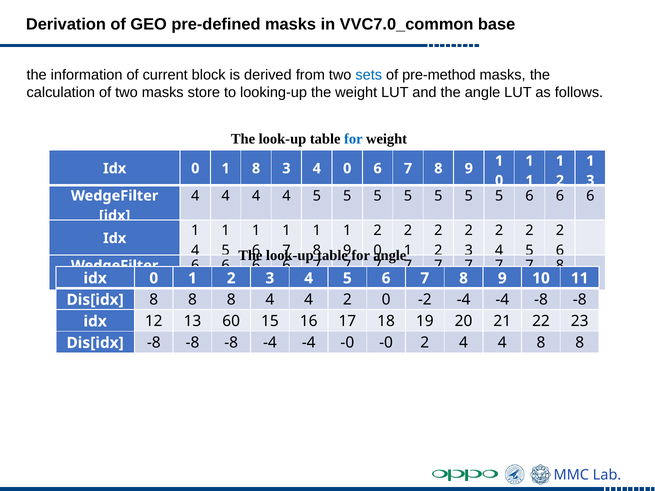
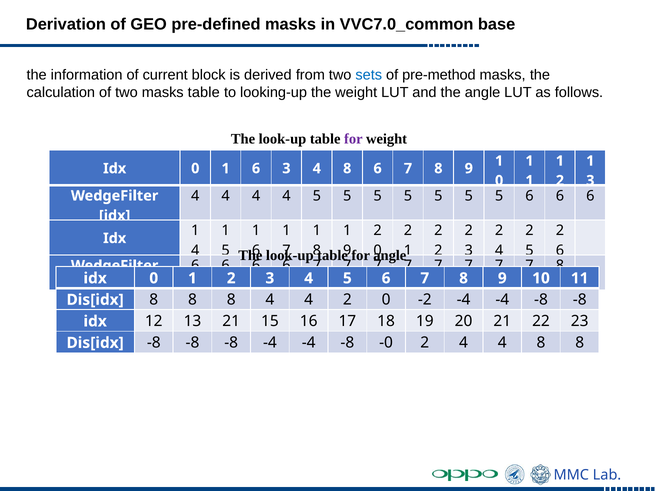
masks store: store -> table
for at (353, 139) colour: blue -> purple
0 1 8: 8 -> 6
3 4 0: 0 -> 8
13 60: 60 -> 21
-8 -4 -4 -0: -0 -> -8
